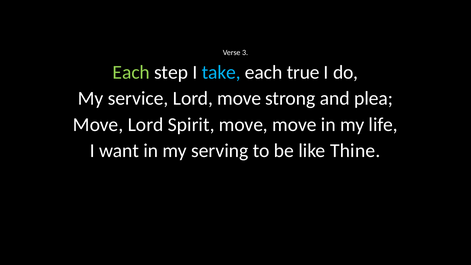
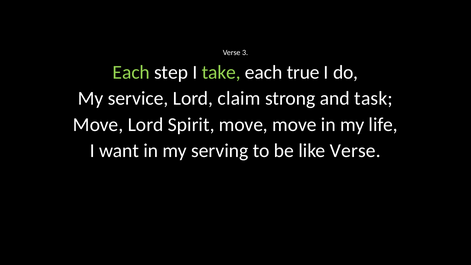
take colour: light blue -> light green
Lord move: move -> claim
plea: plea -> task
like Thine: Thine -> Verse
